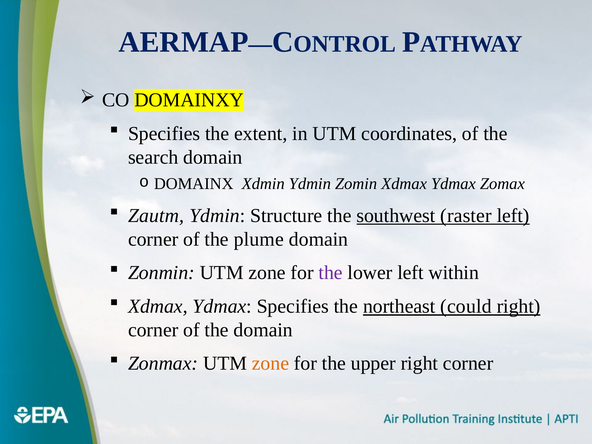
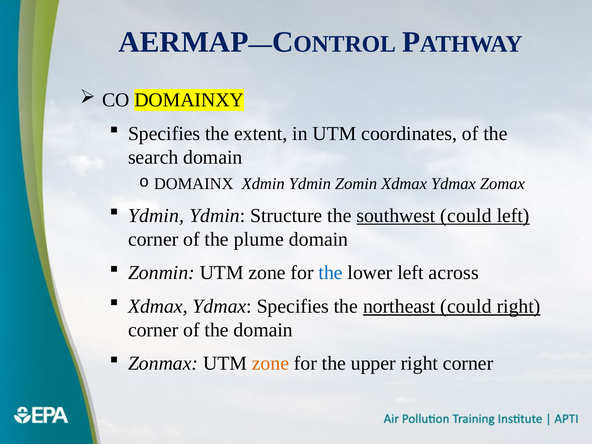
Zautm at (156, 215): Zautm -> Ydmin
southwest raster: raster -> could
the at (331, 273) colour: purple -> blue
within: within -> across
